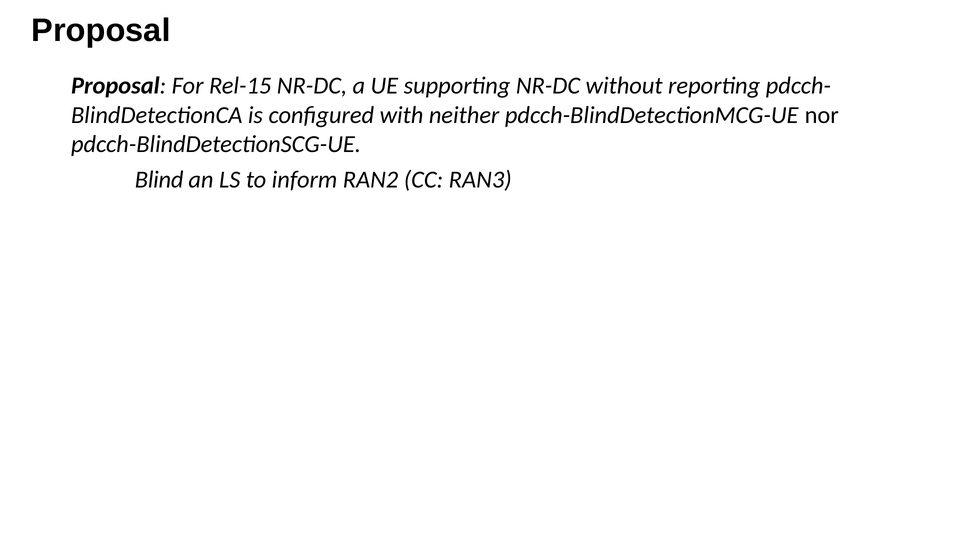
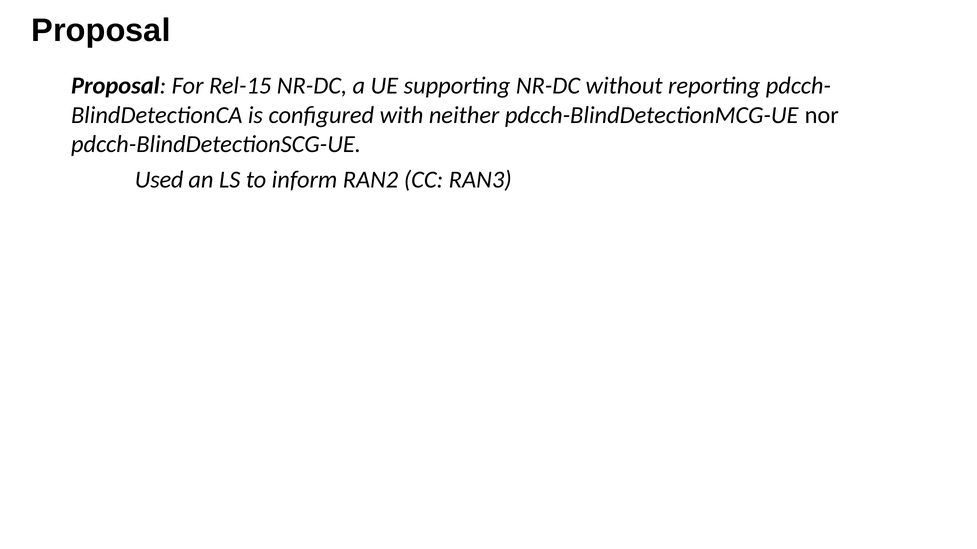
Blind: Blind -> Used
